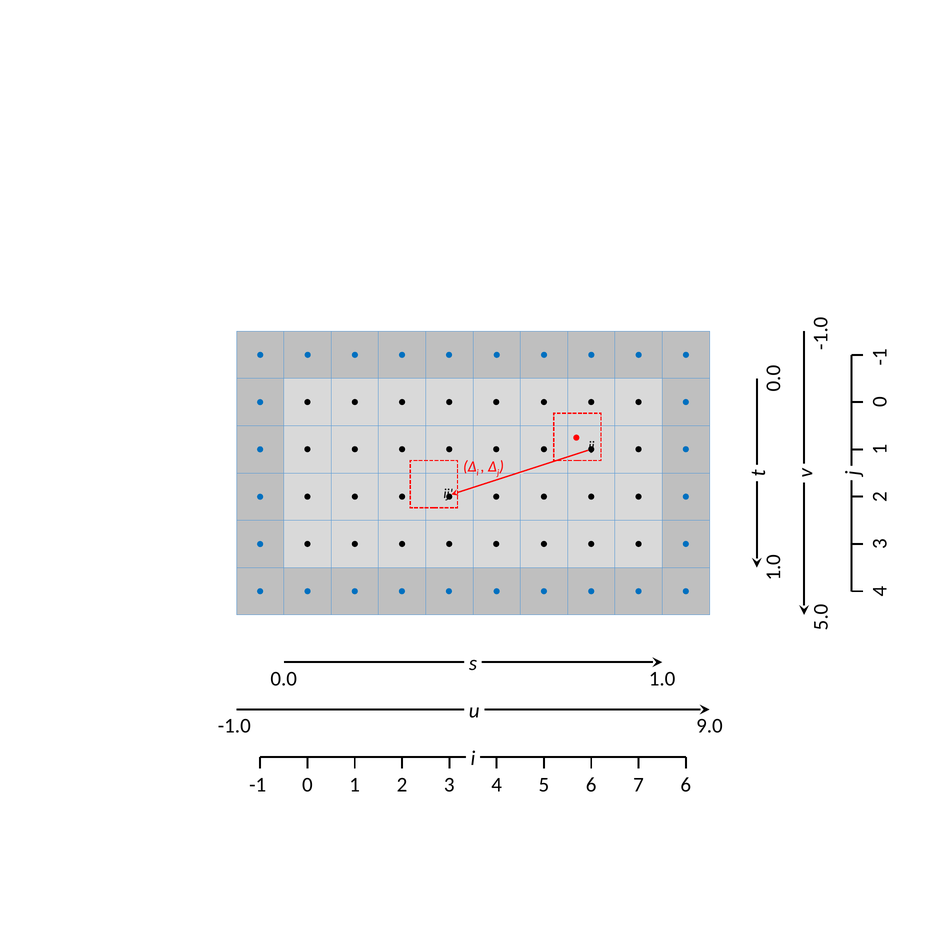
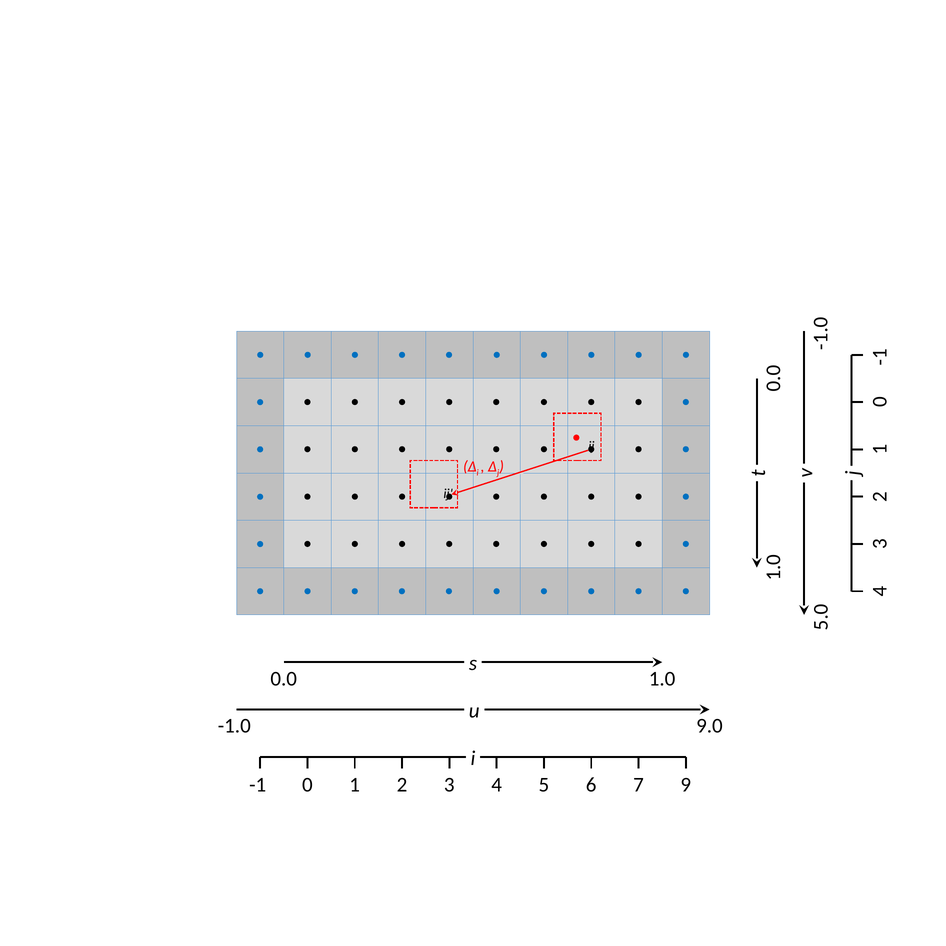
-1 6: 6 -> 9
